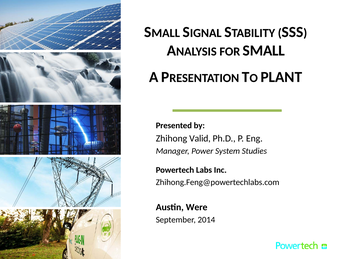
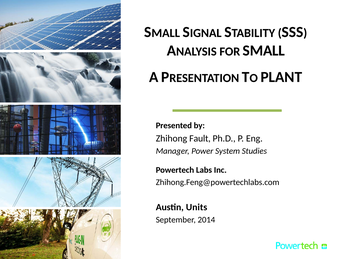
Valid: Valid -> Fault
Were: Were -> Units
